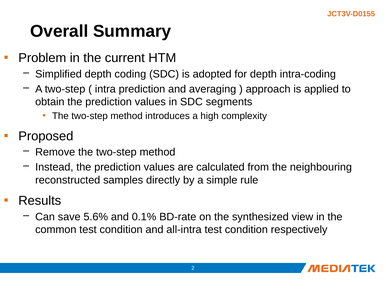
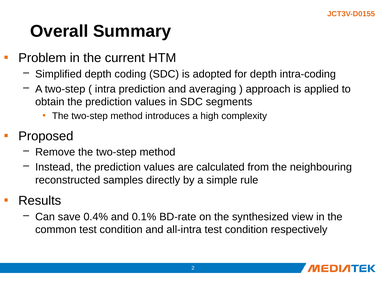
5.6%: 5.6% -> 0.4%
